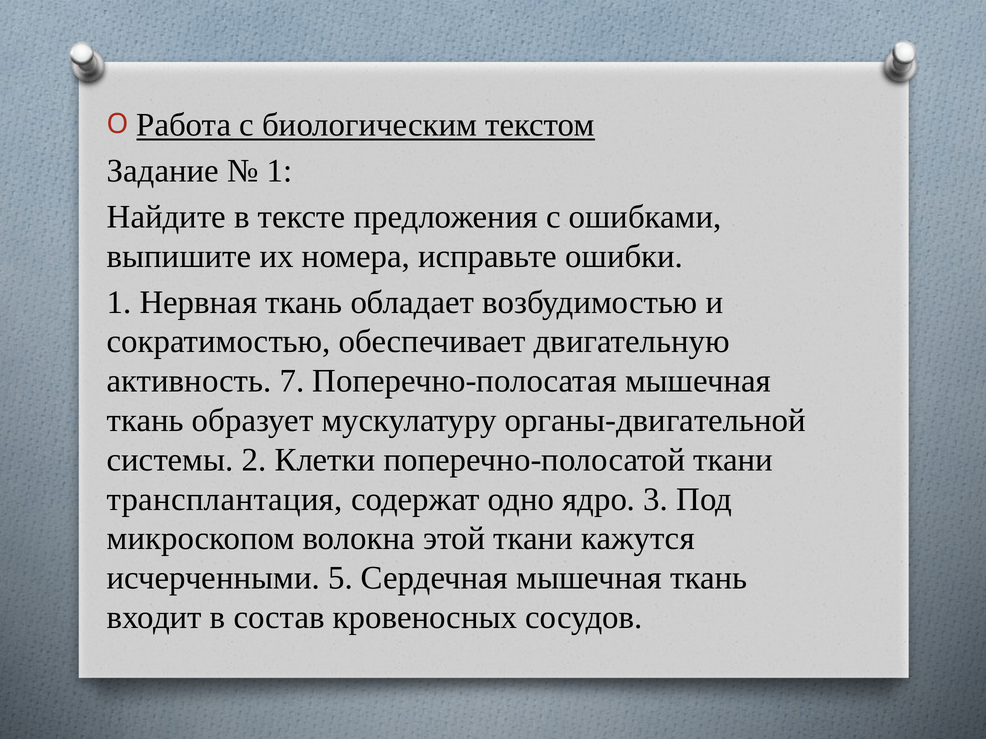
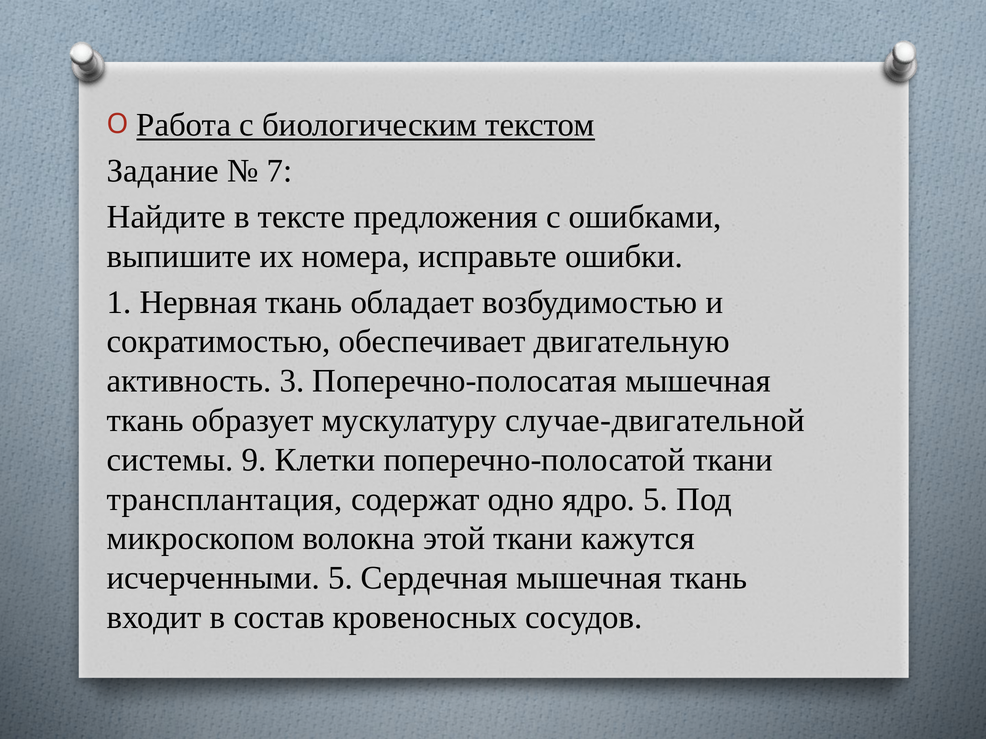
1 at (279, 171): 1 -> 7
7: 7 -> 3
органы-двигательной: органы-двигательной -> случае-двигательной
2: 2 -> 9
ядро 3: 3 -> 5
